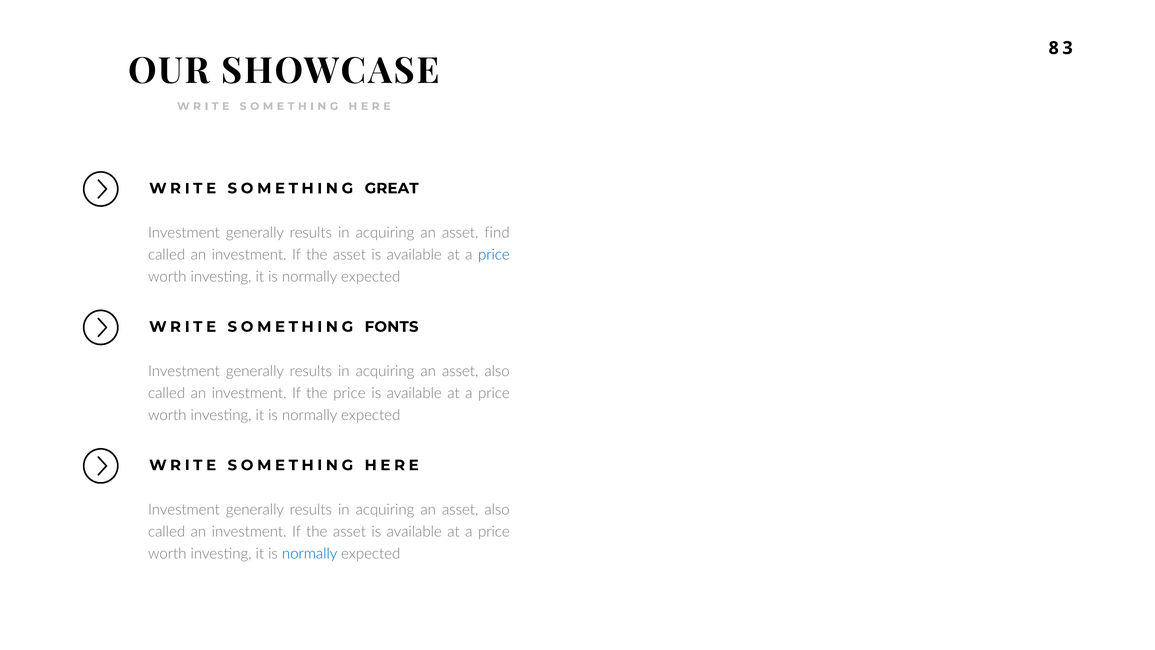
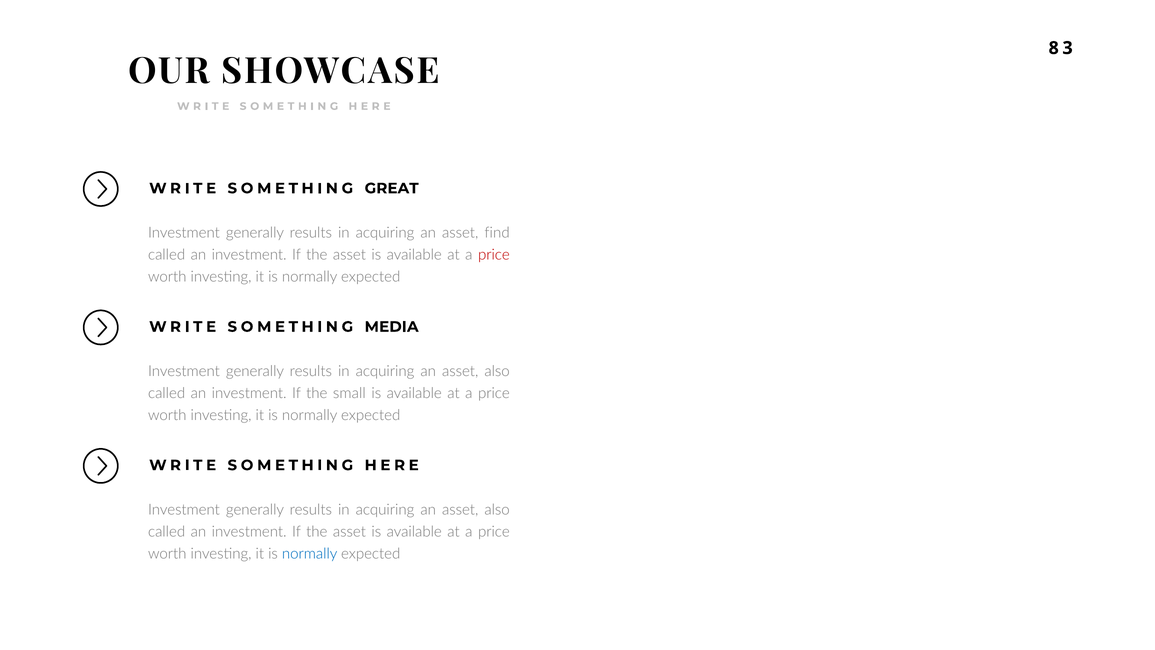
price at (494, 255) colour: blue -> red
FONTS: FONTS -> MEDIA
the price: price -> small
